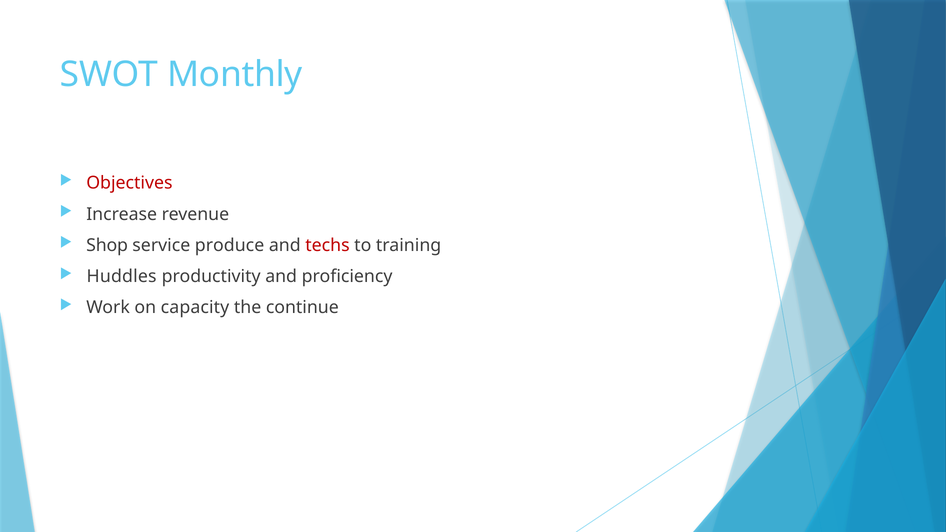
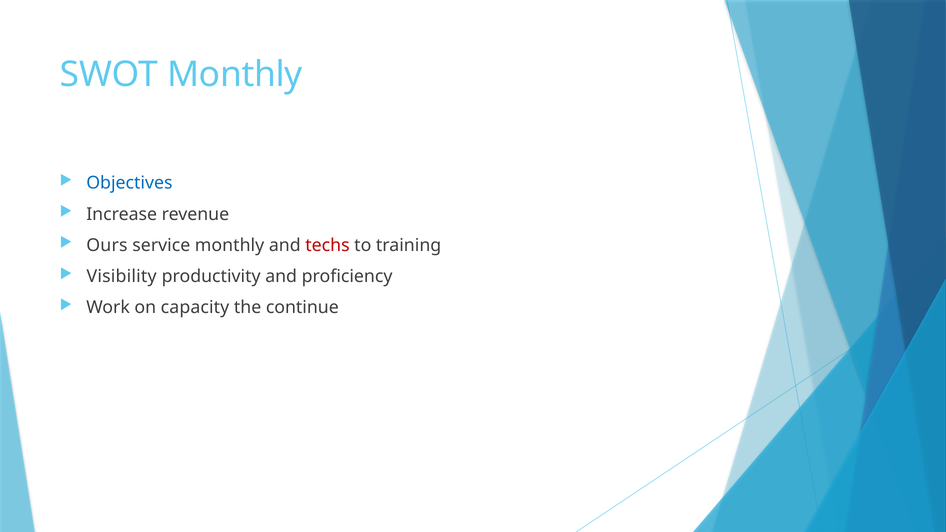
Objectives colour: red -> blue
Shop: Shop -> Ours
service produce: produce -> monthly
Huddles: Huddles -> Visibility
